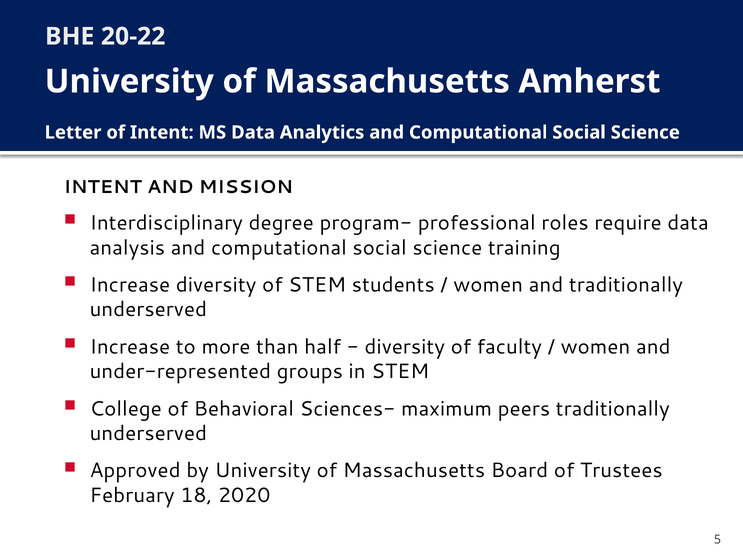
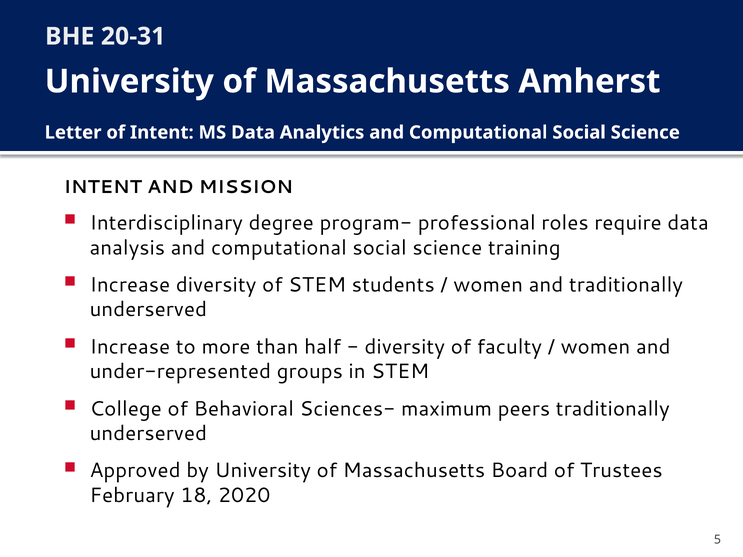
20-22: 20-22 -> 20-31
